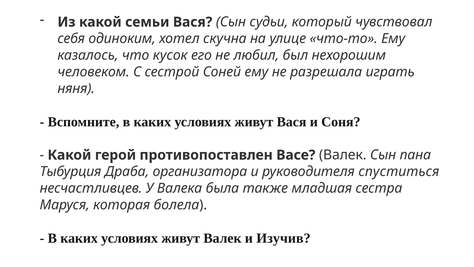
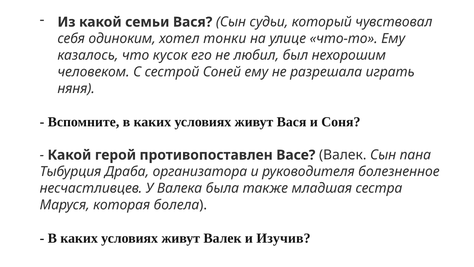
скучна: скучна -> тонки
спуститься: спуститься -> болезненное
